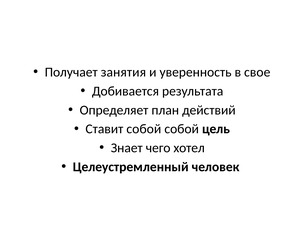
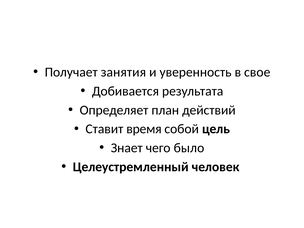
Ставит собой: собой -> время
хотел: хотел -> было
